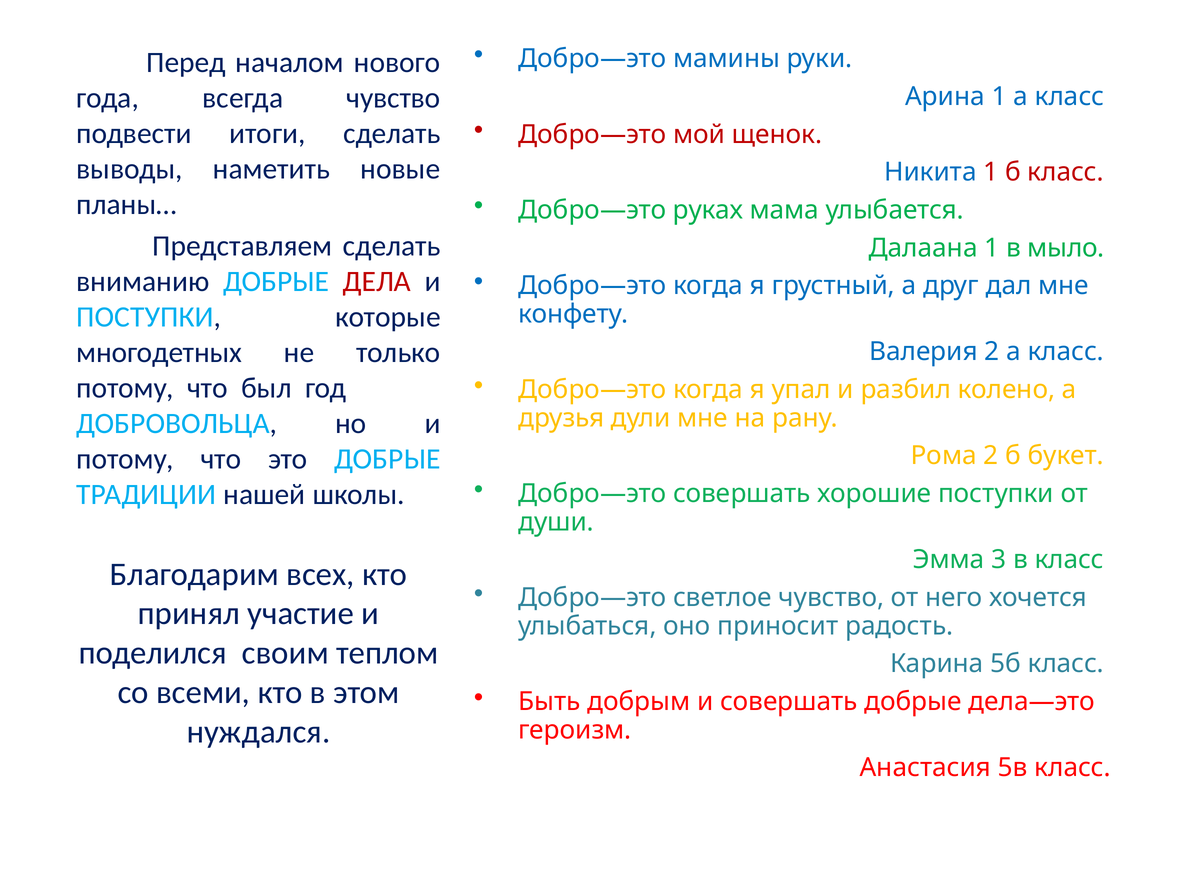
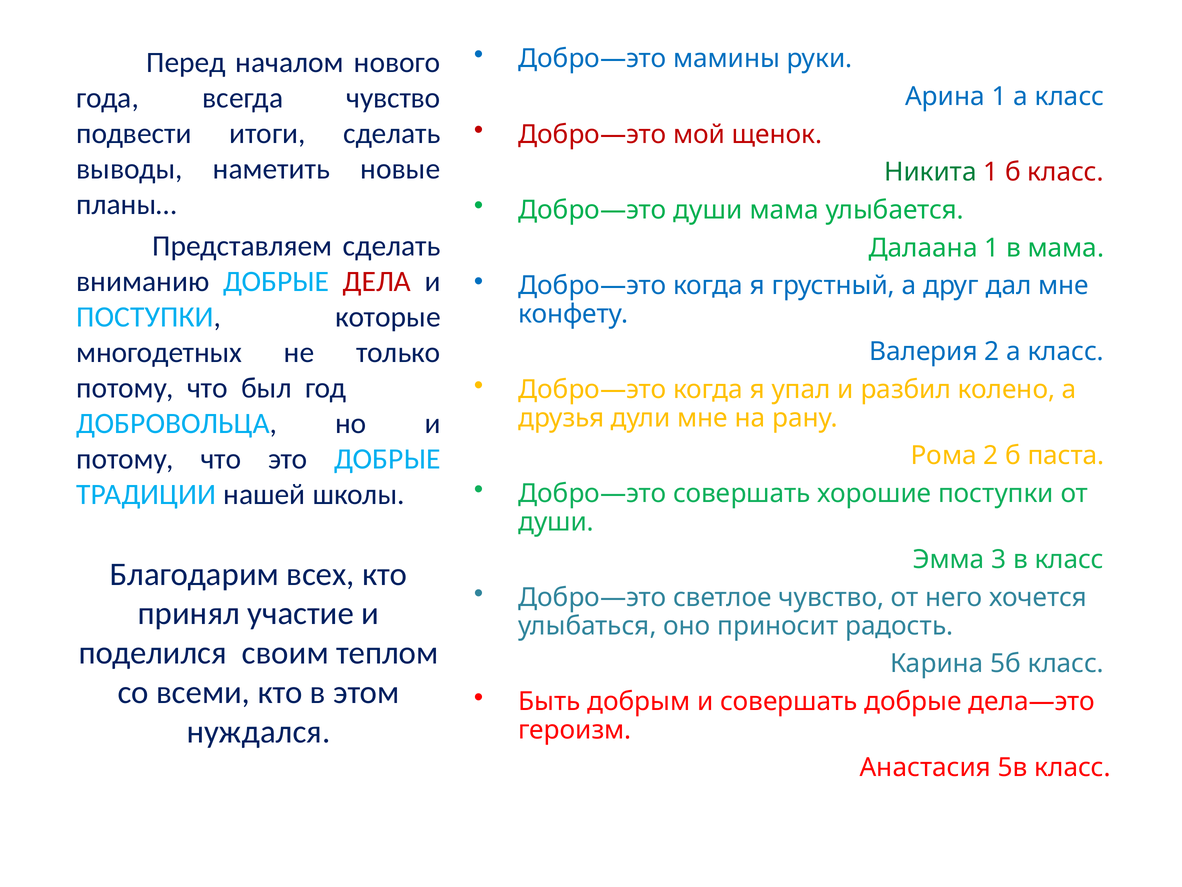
Никита colour: blue -> green
Добро—это руках: руках -> души
в мыло: мыло -> мама
букет: букет -> паста
